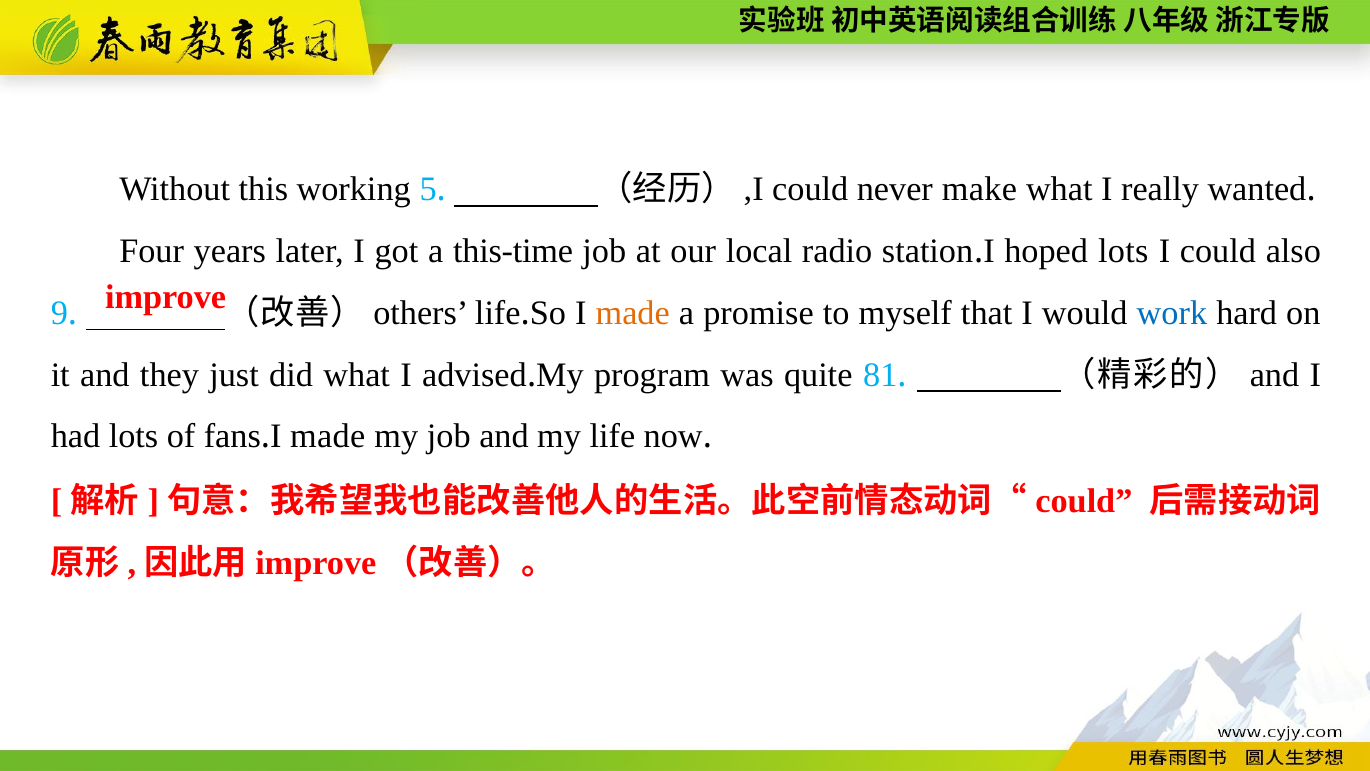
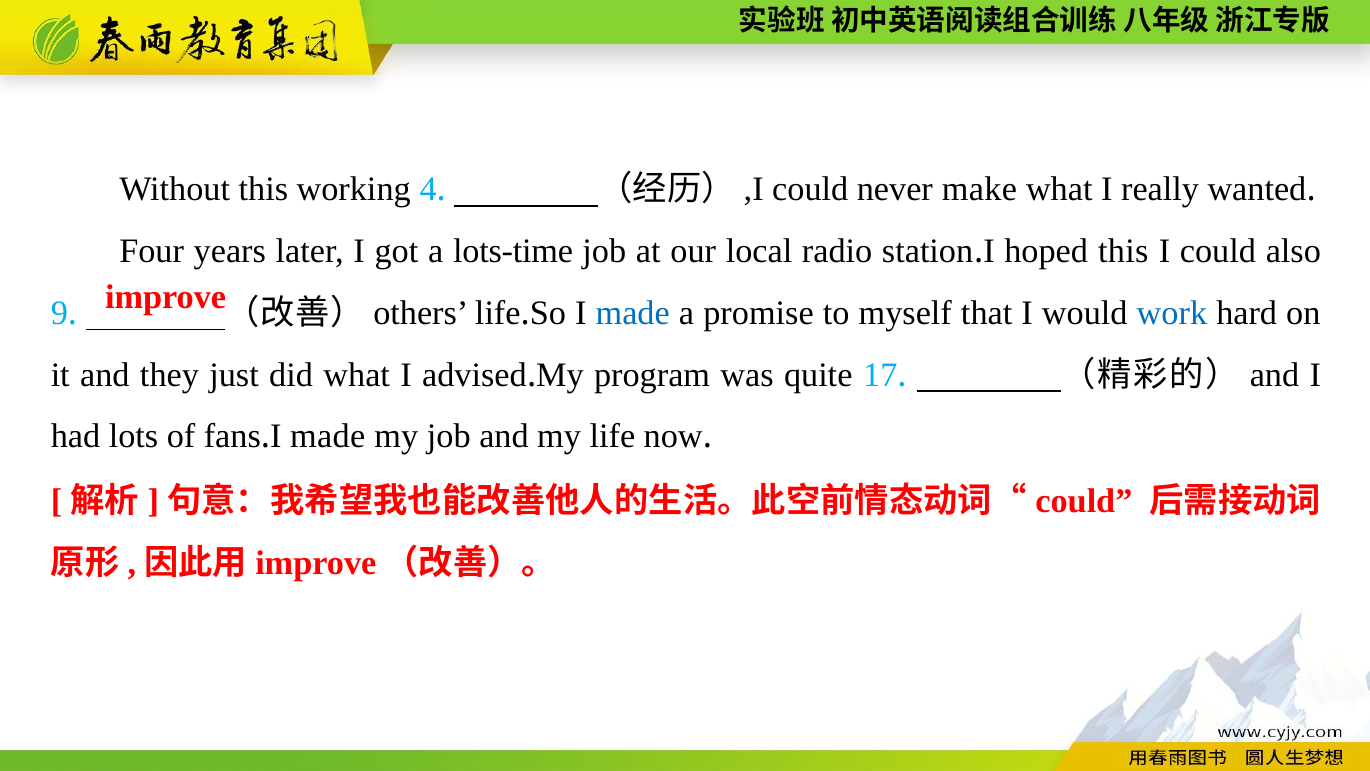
5: 5 -> 4
this-time: this-time -> lots-time
hoped lots: lots -> this
made at (633, 313) colour: orange -> blue
81: 81 -> 17
